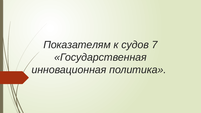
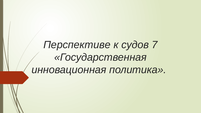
Показателям: Показателям -> Перспективе
